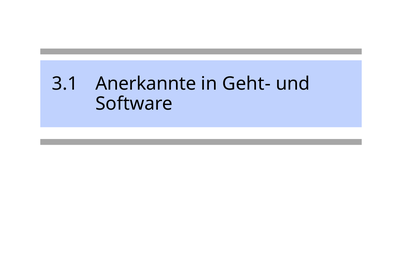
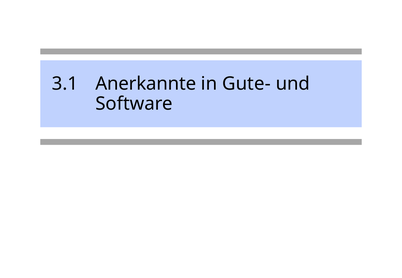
Geht-: Geht- -> Gute-
